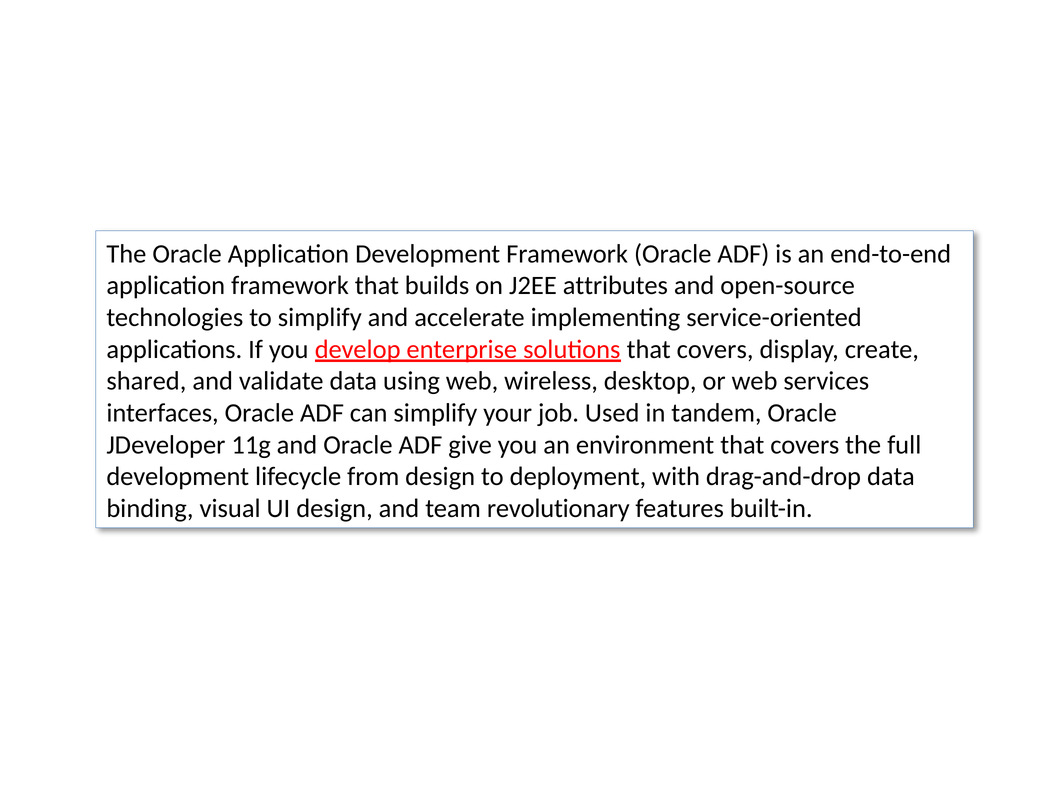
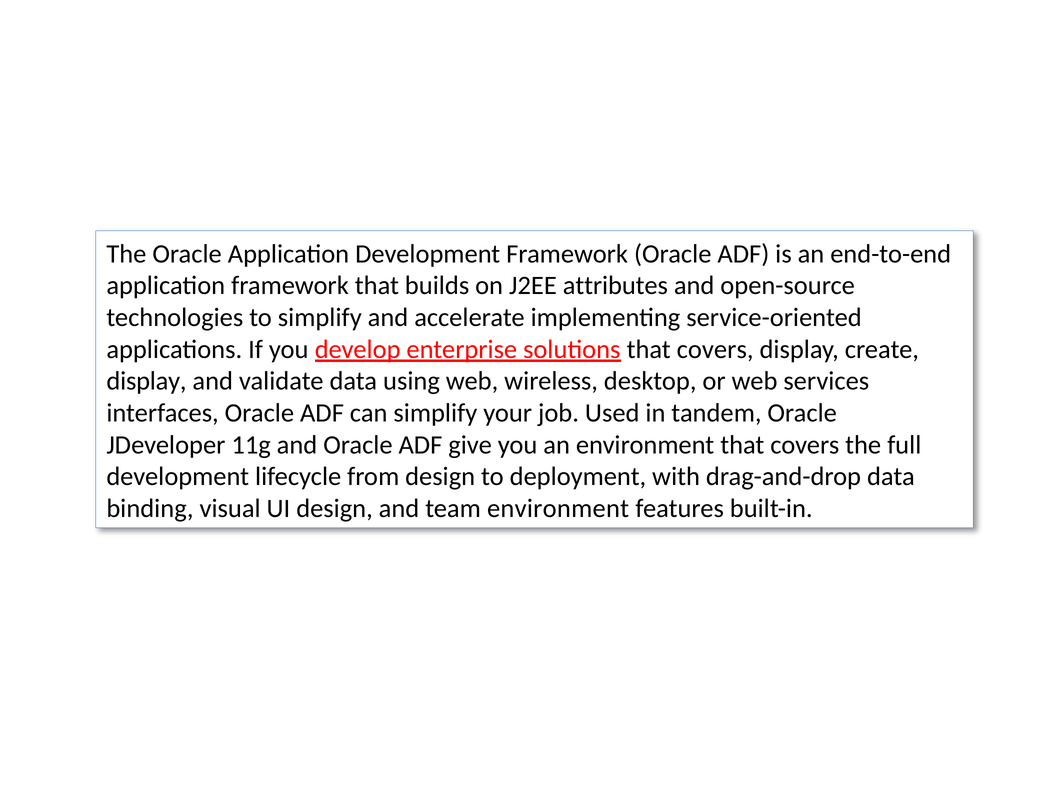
shared at (146, 381): shared -> display
team revolutionary: revolutionary -> environment
